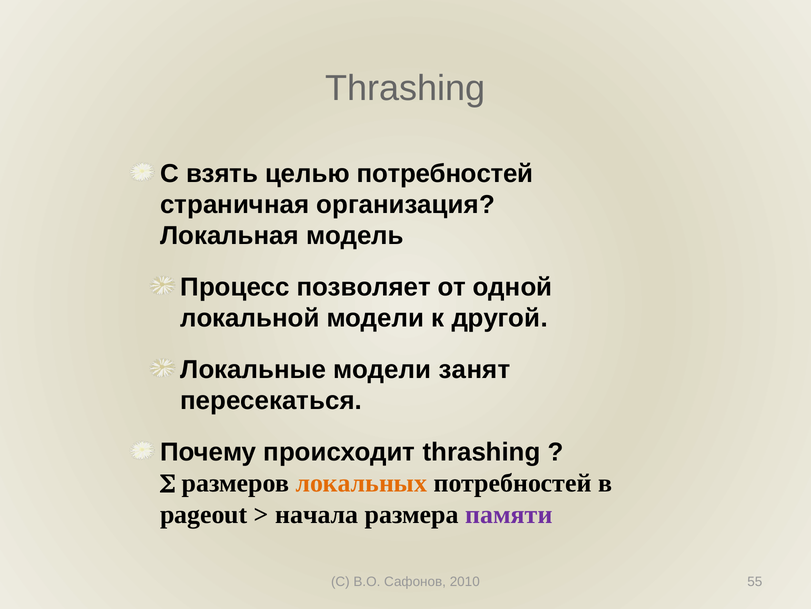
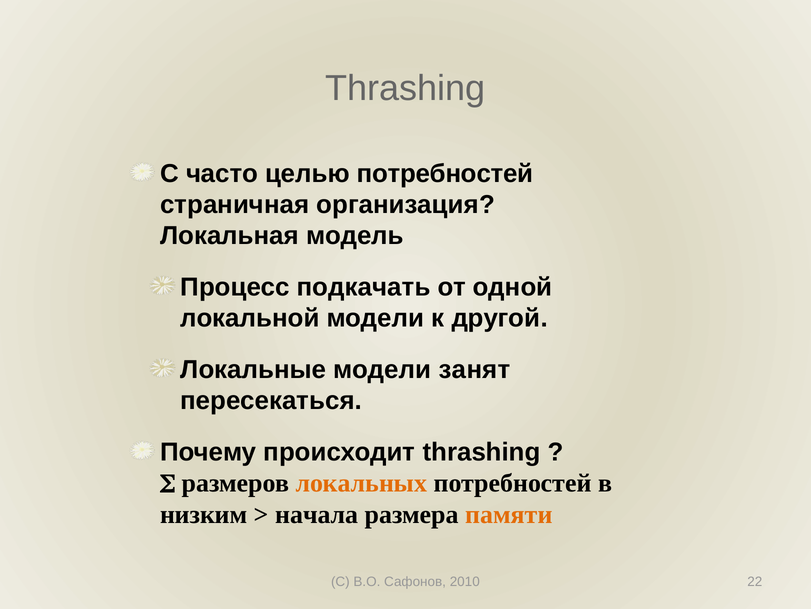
взять: взять -> часто
позволяет: позволяет -> подкачать
pageout: pageout -> низким
памяти colour: purple -> orange
55: 55 -> 22
